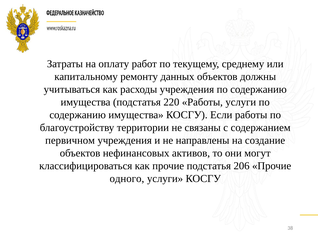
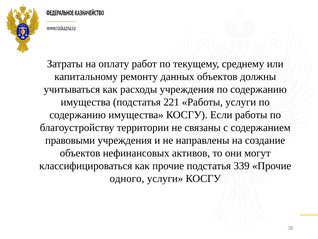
220: 220 -> 221
первичном: первичном -> правовыми
206: 206 -> 339
